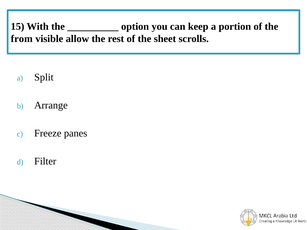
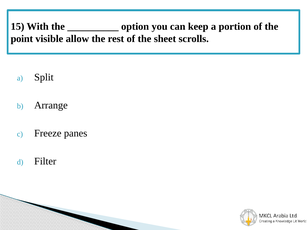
from: from -> point
